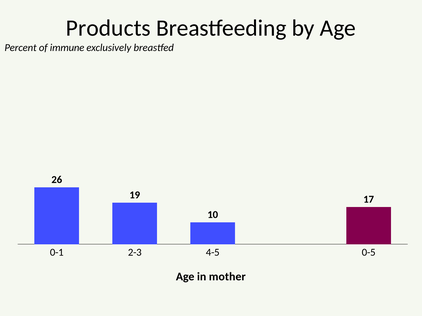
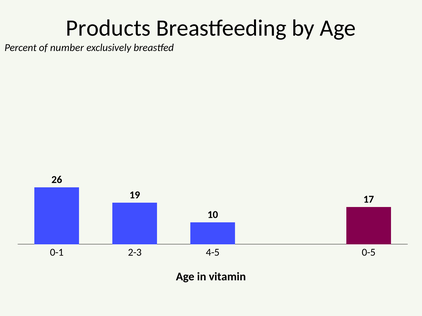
immune: immune -> number
mother: mother -> vitamin
